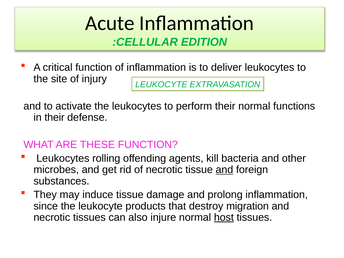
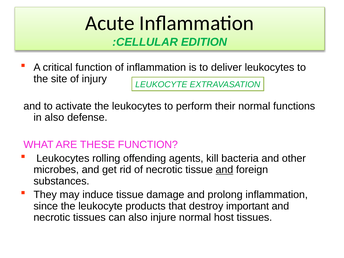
in their: their -> also
migration: migration -> important
host underline: present -> none
